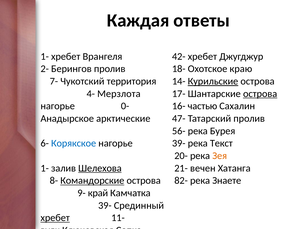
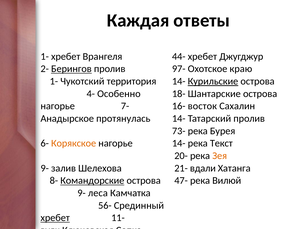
42-: 42- -> 44-
Берингов underline: none -> present
18-: 18- -> 97-
7- at (54, 81): 7- -> 1-
Мерзлота: Мерзлота -> Особенно
17-: 17- -> 18-
острова at (260, 94) underline: present -> none
0-: 0- -> 7-
частью: частью -> восток
арктические: арктические -> протянулась
47- at (179, 119): 47- -> 14-
56-: 56- -> 73-
Корякское colour: blue -> orange
39- at (179, 144): 39- -> 14-
1- at (45, 169): 1- -> 9-
Шелехова underline: present -> none
вечен: вечен -> вдали
82-: 82- -> 47-
Знаете: Знаете -> Вилюй
край: край -> леса
39- at (105, 206): 39- -> 56-
